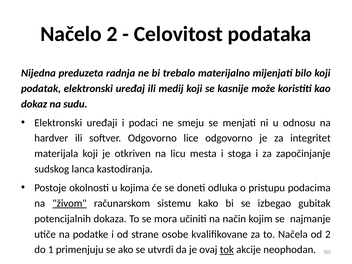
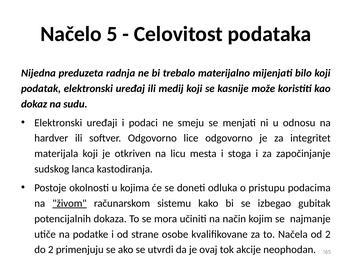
Načelo 2: 2 -> 5
do 1: 1 -> 2
tok underline: present -> none
